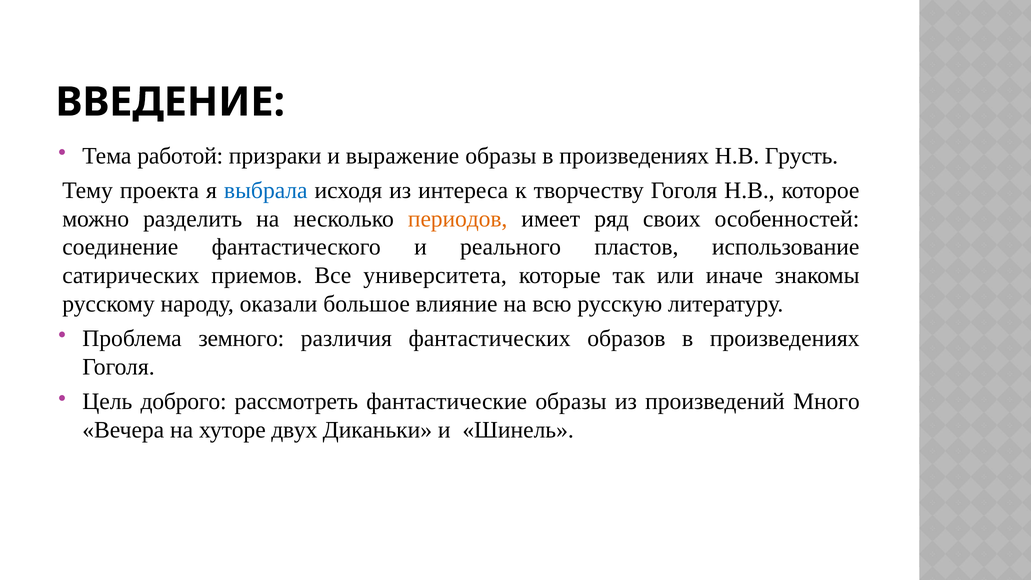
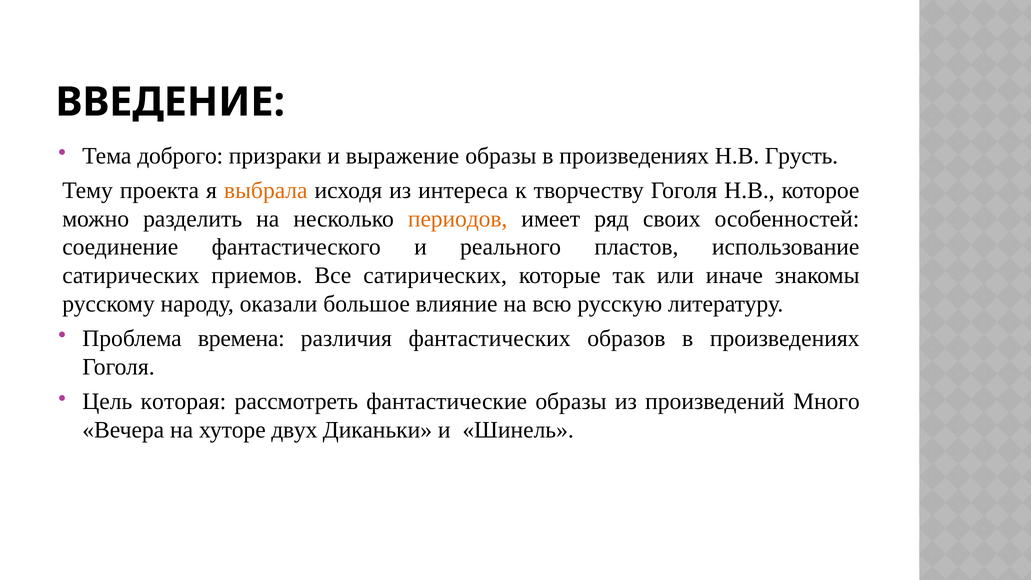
работой: работой -> доброго
выбрала colour: blue -> orange
Все университета: университета -> сатирических
земного: земного -> времена
доброго: доброго -> которая
